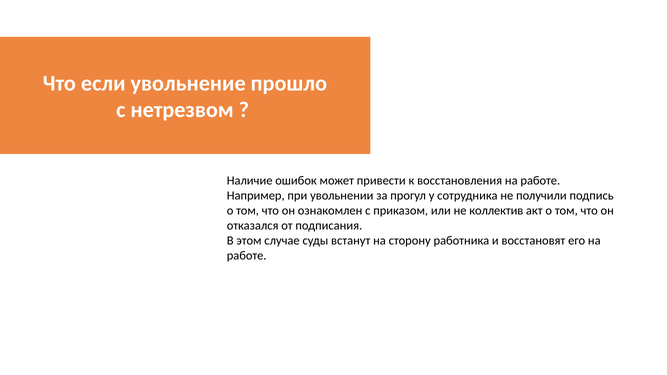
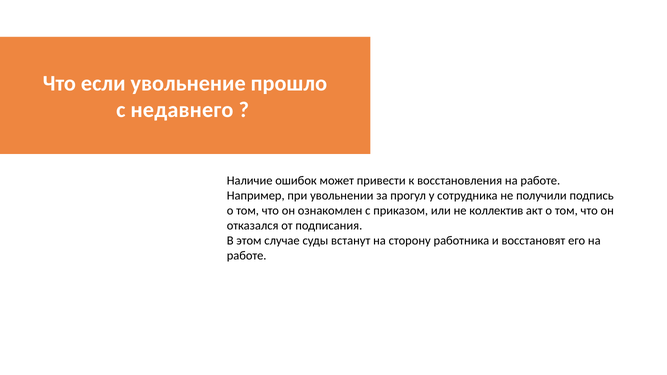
нетрезвом: нетрезвом -> недавнего
